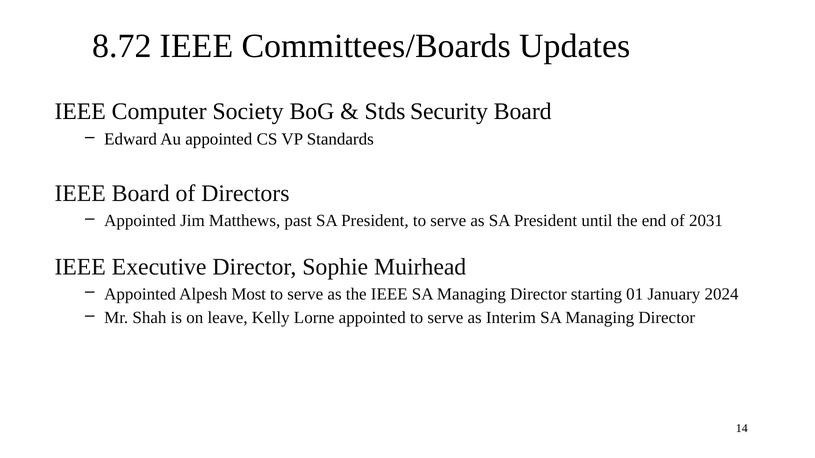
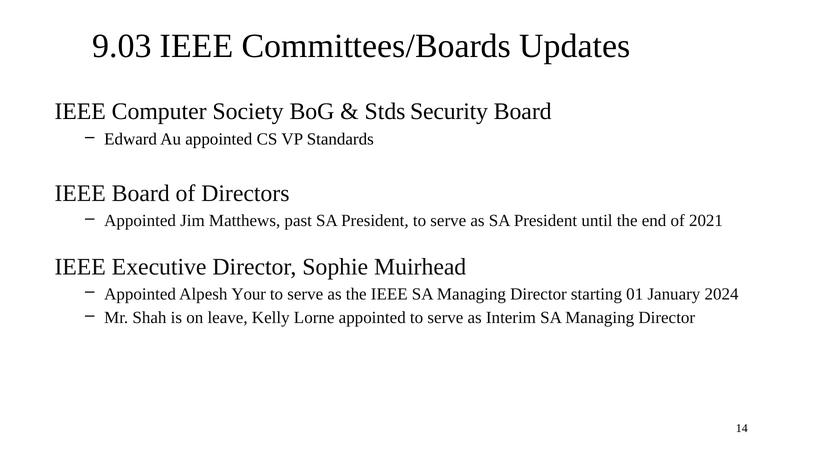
8.72: 8.72 -> 9.03
2031: 2031 -> 2021
Most: Most -> Your
